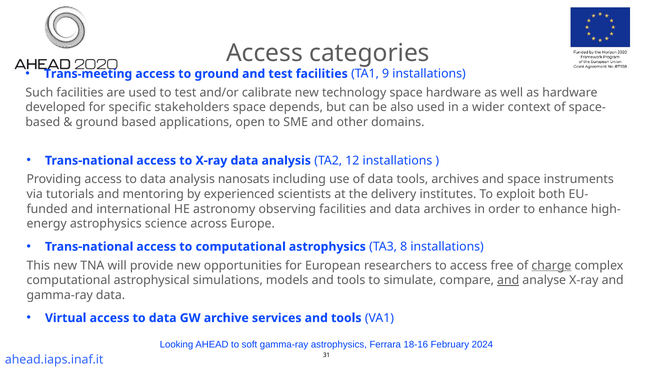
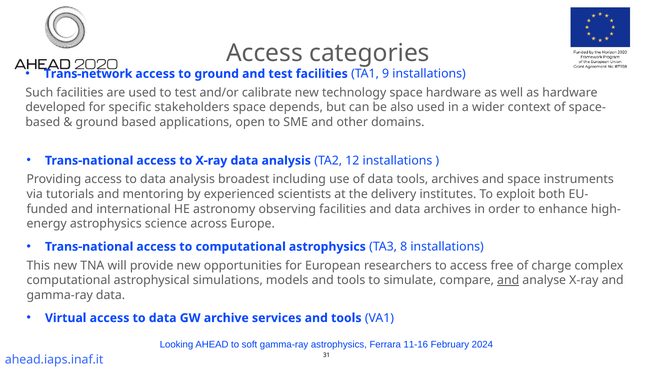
Trans-meeting: Trans-meeting -> Trans-network
nanosats: nanosats -> broadest
charge underline: present -> none
18-16: 18-16 -> 11-16
